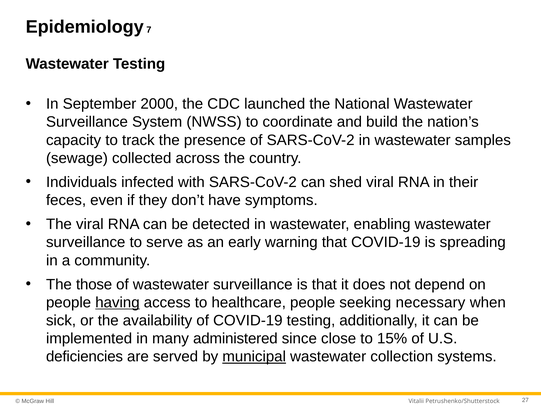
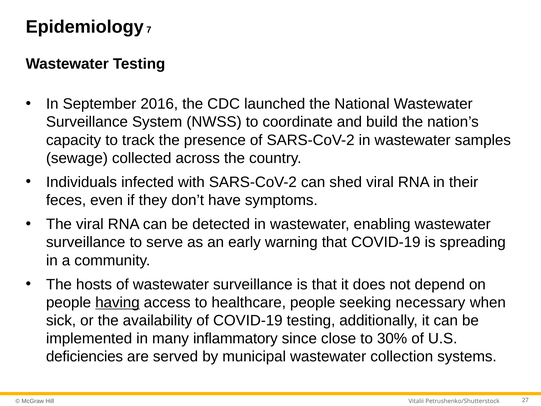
2000: 2000 -> 2016
those: those -> hosts
administered: administered -> inflammatory
15%: 15% -> 30%
municipal underline: present -> none
